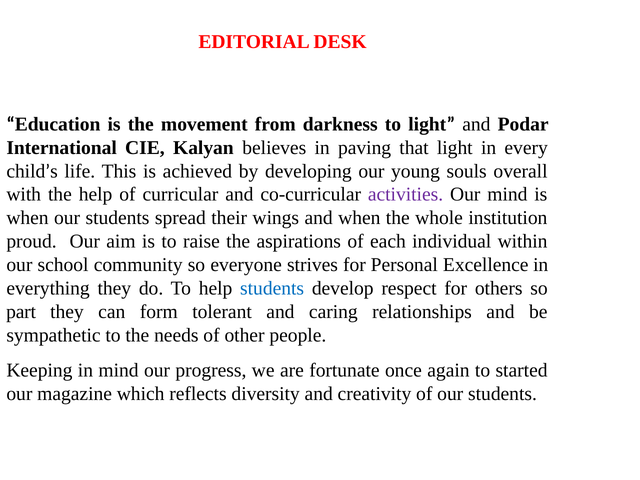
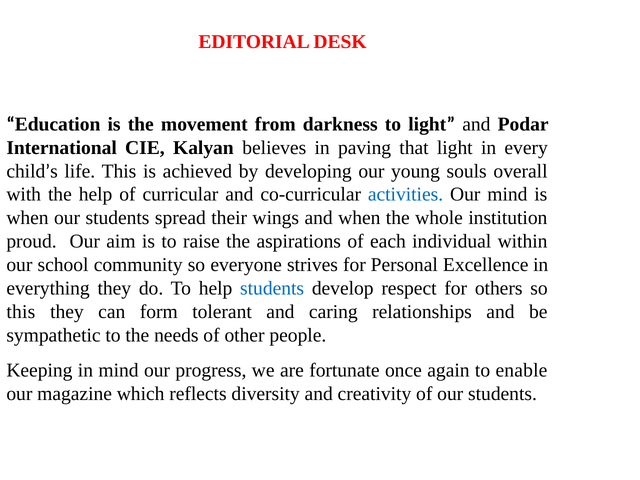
activities colour: purple -> blue
part at (21, 312): part -> this
started: started -> enable
